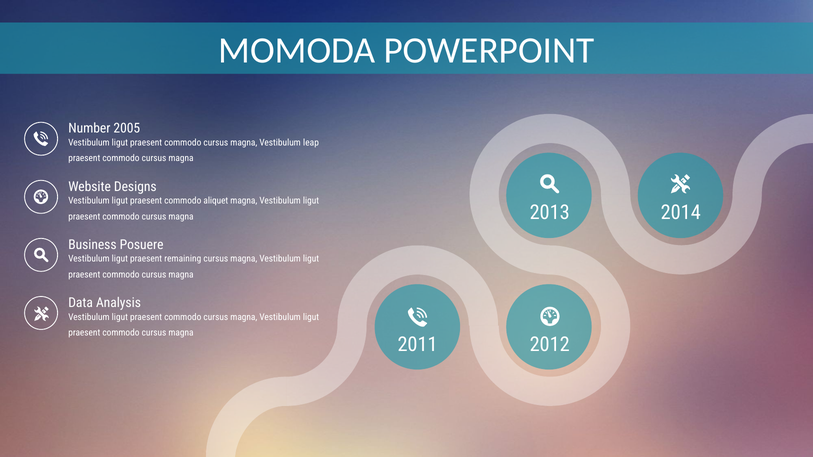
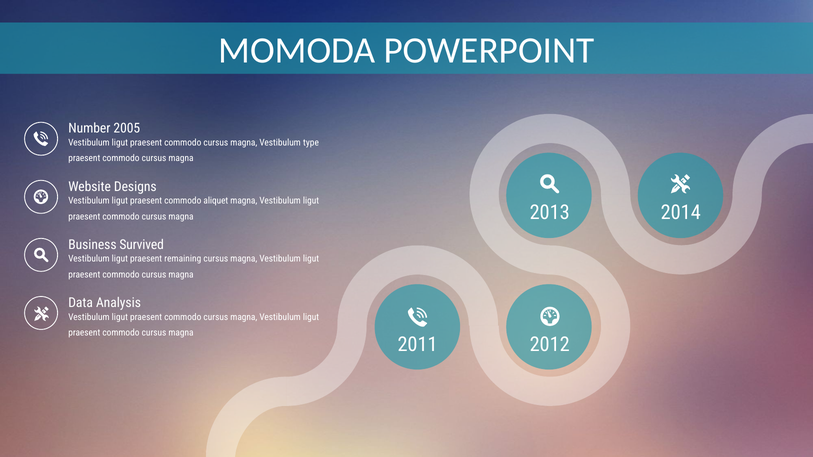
leap: leap -> type
Posuere: Posuere -> Survived
